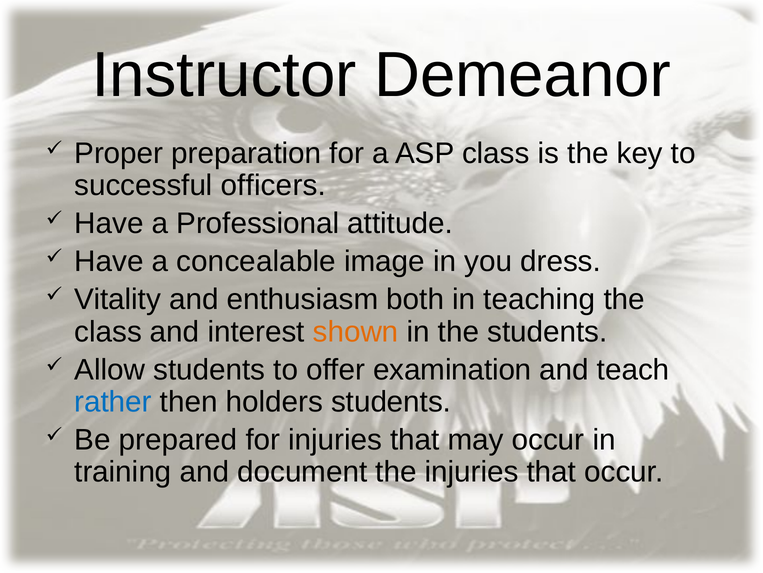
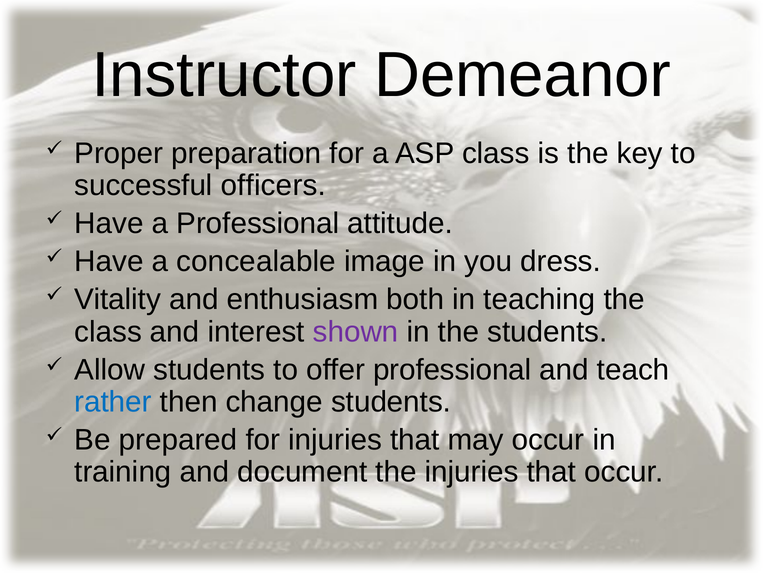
shown colour: orange -> purple
offer examination: examination -> professional
holders: holders -> change
